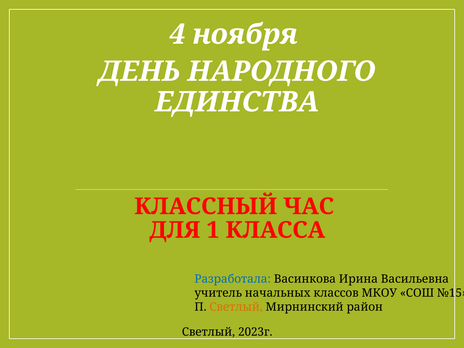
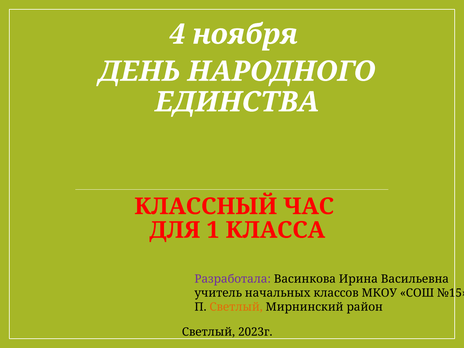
Разработала colour: blue -> purple
